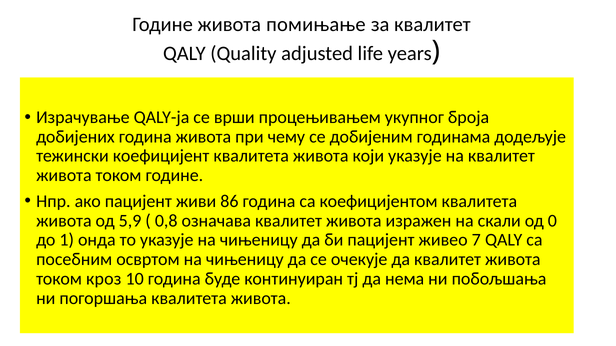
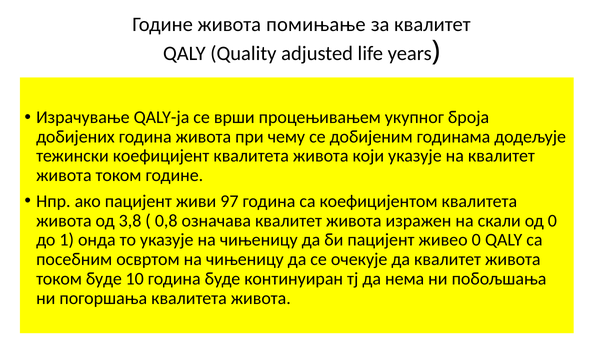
86: 86 -> 97
5,9: 5,9 -> 3,8
живео 7: 7 -> 0
током кроз: кроз -> буде
